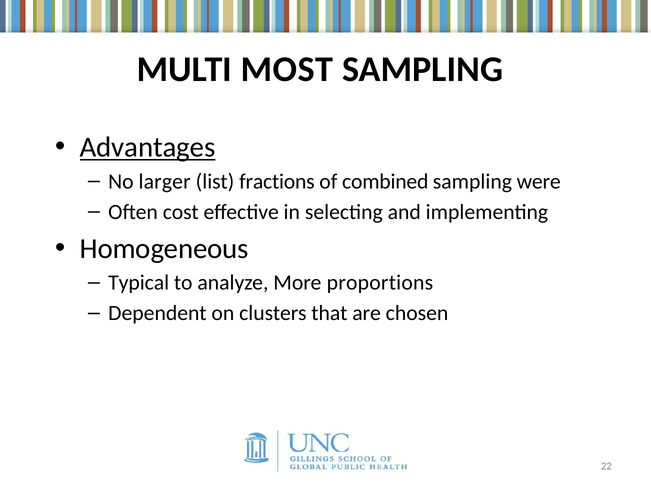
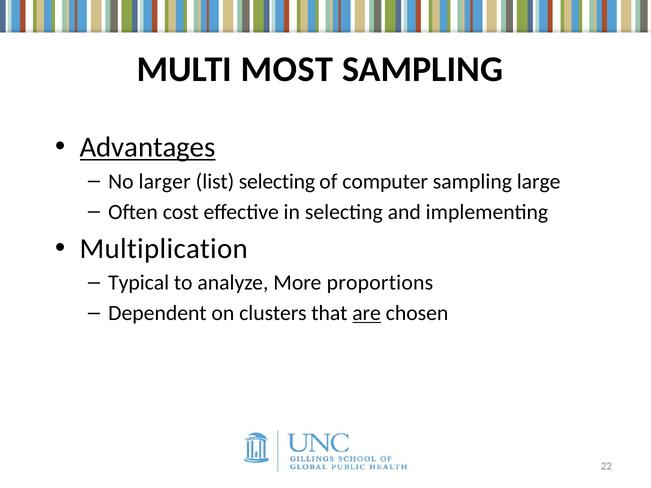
list fractions: fractions -> selecting
combined: combined -> computer
were: were -> large
Homogeneous: Homogeneous -> Multiplication
are underline: none -> present
